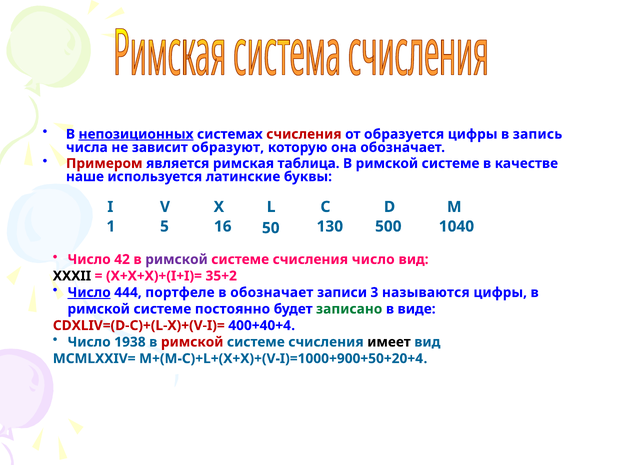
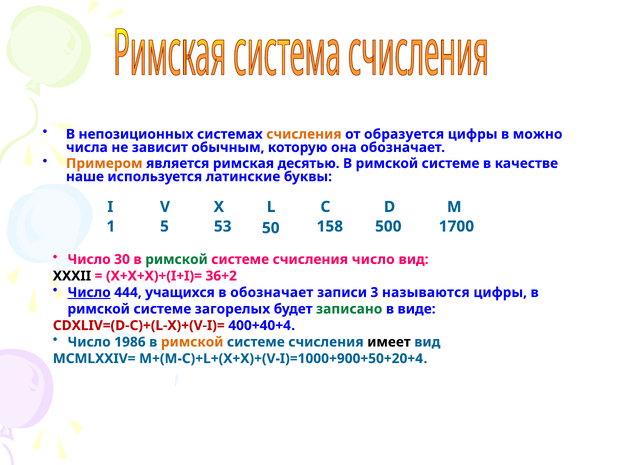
непозиционных underline: present -> none
счисления at (304, 134) colour: red -> orange
запись: запись -> можно
образуют: образуют -> обычным
Примером colour: red -> orange
таблица: таблица -> десятью
16: 16 -> 53
130: 130 -> 158
1040: 1040 -> 1700
42: 42 -> 30
римской at (177, 259) colour: purple -> green
35+2: 35+2 -> 36+2
портфеле: портфеле -> учащихся
постоянно: постоянно -> загорелых
1938: 1938 -> 1986
римской at (192, 341) colour: red -> orange
